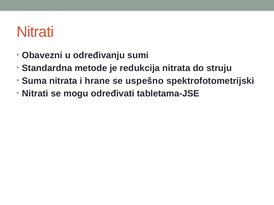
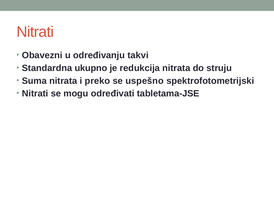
sumi: sumi -> takvi
metode: metode -> ukupno
hrane: hrane -> preko
